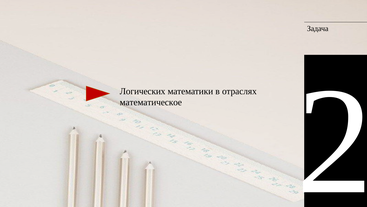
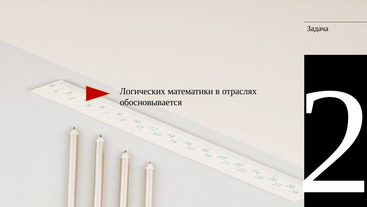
математическое: математическое -> обосновывается
